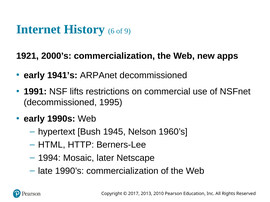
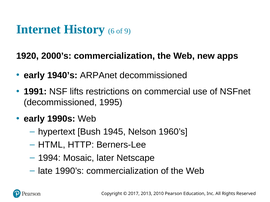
1921: 1921 -> 1920
1941’s: 1941’s -> 1940’s
